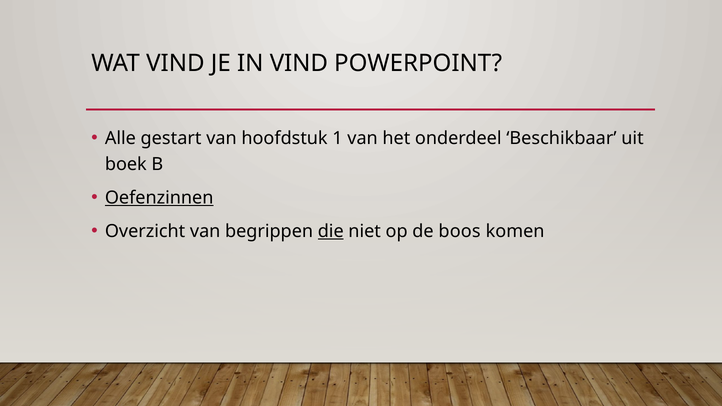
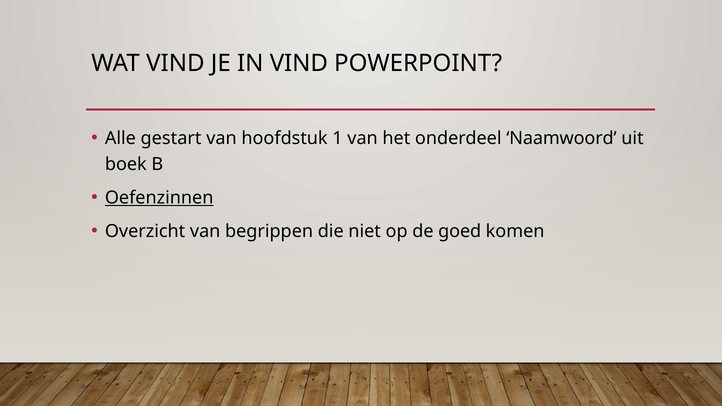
Beschikbaar: Beschikbaar -> Naamwoord
die underline: present -> none
boos: boos -> goed
